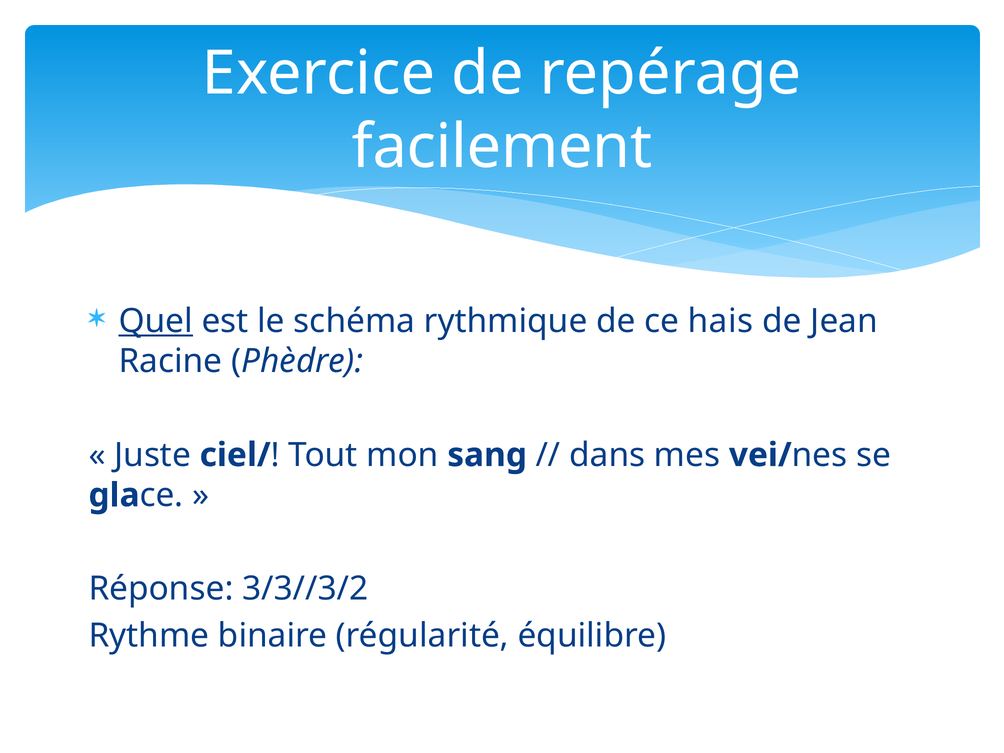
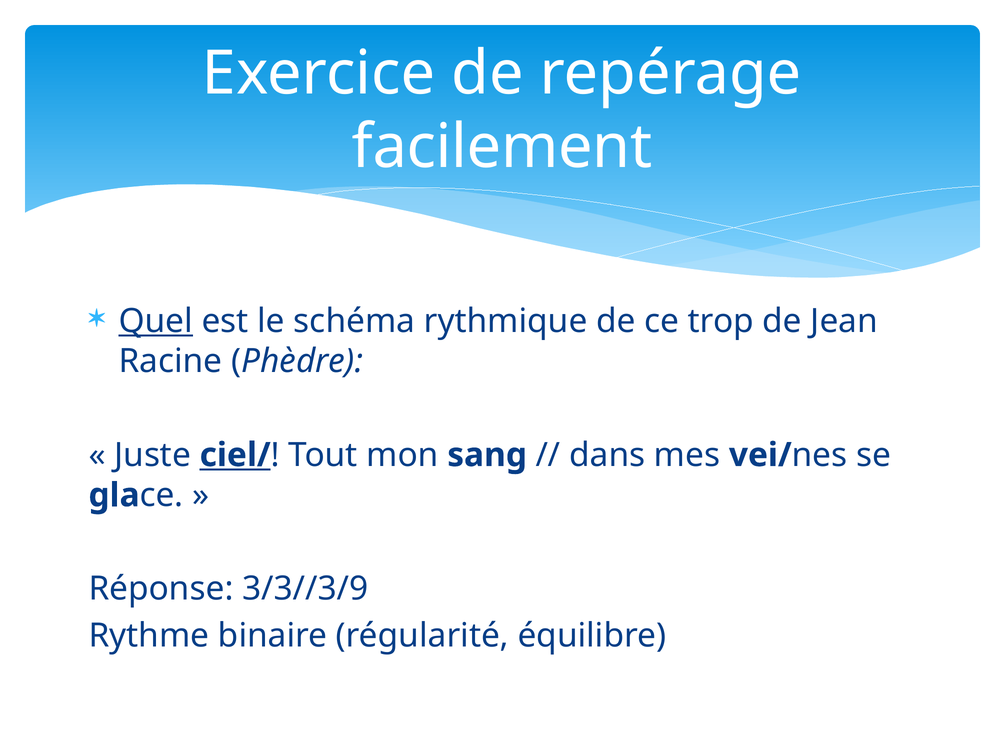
hais: hais -> trop
ciel/ underline: none -> present
3/3//3/2: 3/3//3/2 -> 3/3//3/9
